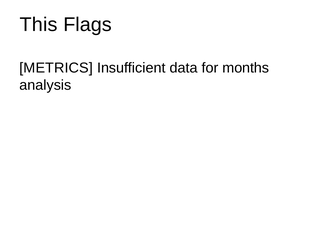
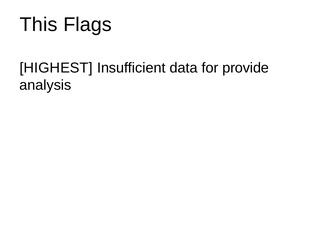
METRICS: METRICS -> HIGHEST
months: months -> provide
